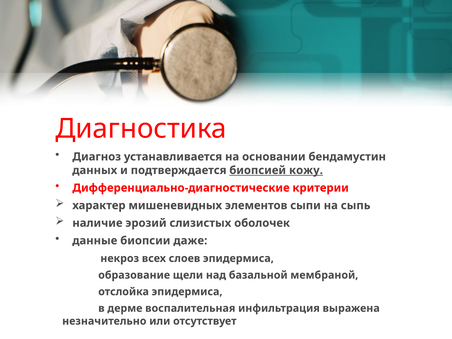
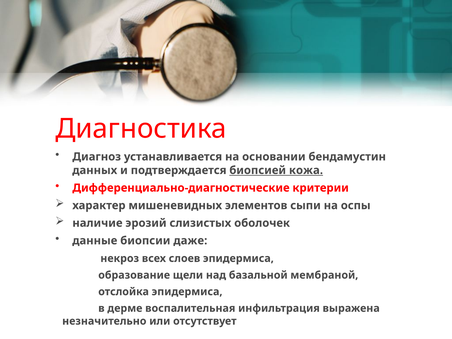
кожу: кожу -> кожа
сыпь: сыпь -> оспы
